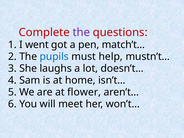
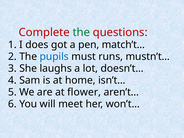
the at (81, 32) colour: purple -> green
went: went -> does
help: help -> runs
